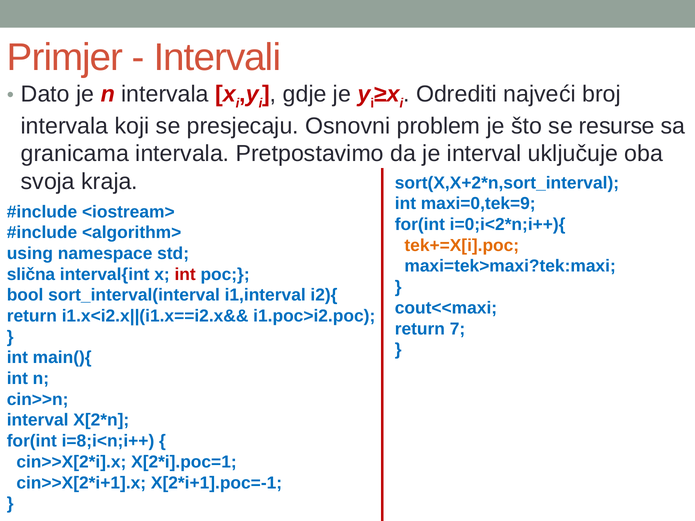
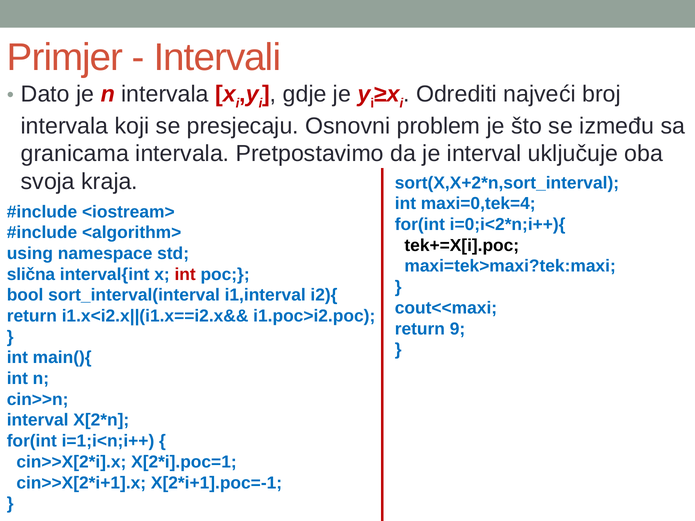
resurse: resurse -> između
maxi=0,tek=9: maxi=0,tek=9 -> maxi=0,tek=4
tek+=X[i].poc colour: orange -> black
7: 7 -> 9
i=8;i<n;i++: i=8;i<n;i++ -> i=1;i<n;i++
